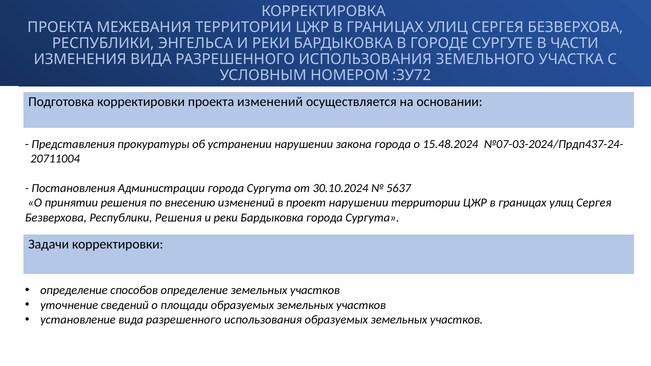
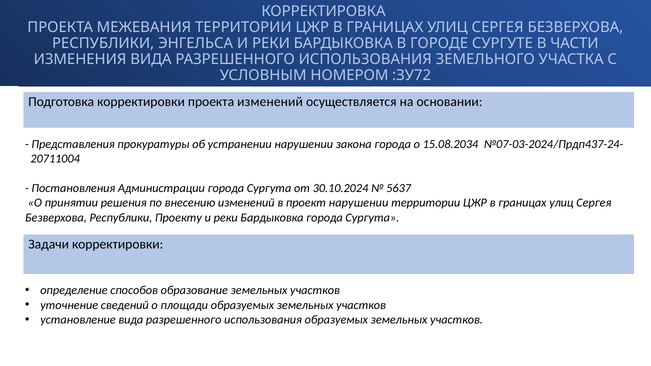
15.48.2024: 15.48.2024 -> 15.08.2034
Республики Решения: Решения -> Проекту
способов определение: определение -> образование
